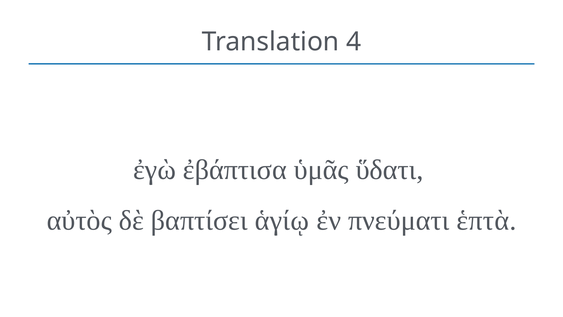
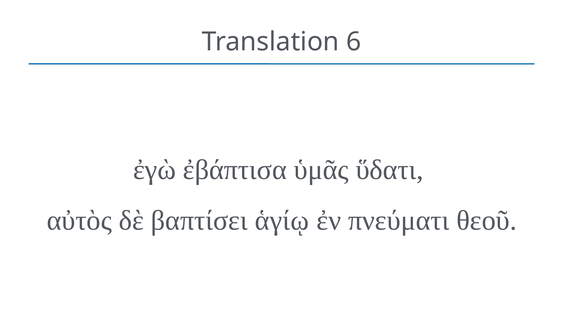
4: 4 -> 6
ἑπτὰ: ἑπτὰ -> θεοῦ
